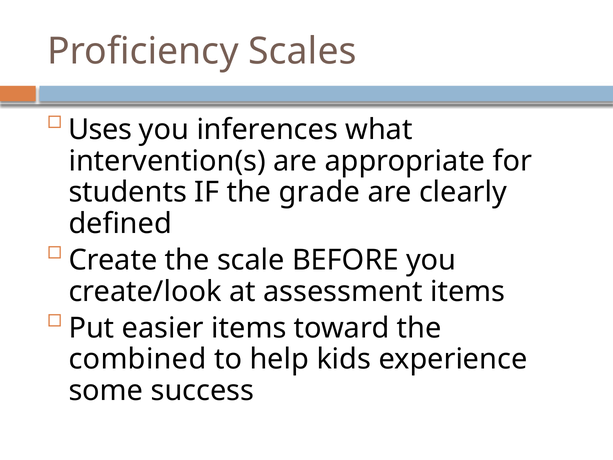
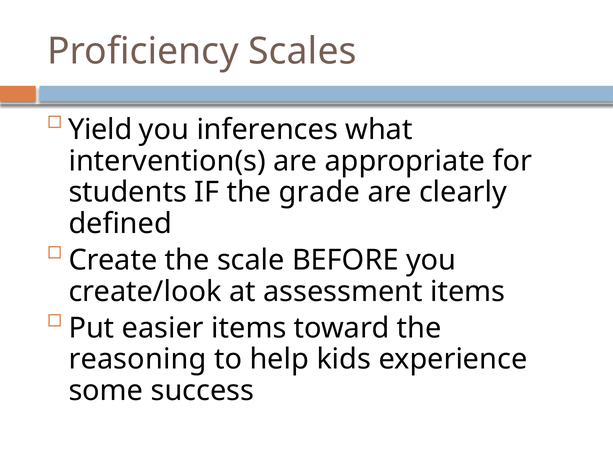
Uses: Uses -> Yield
combined: combined -> reasoning
